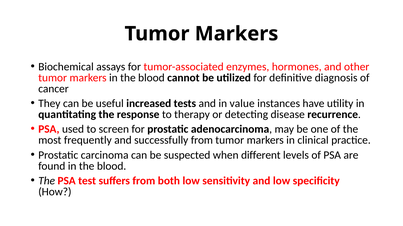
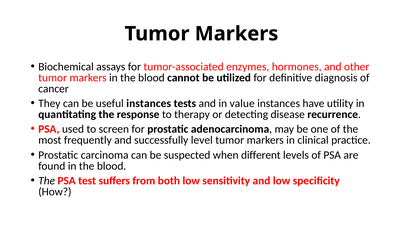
useful increased: increased -> instances
successfully from: from -> level
